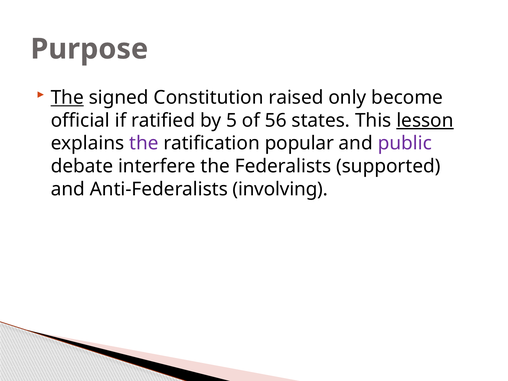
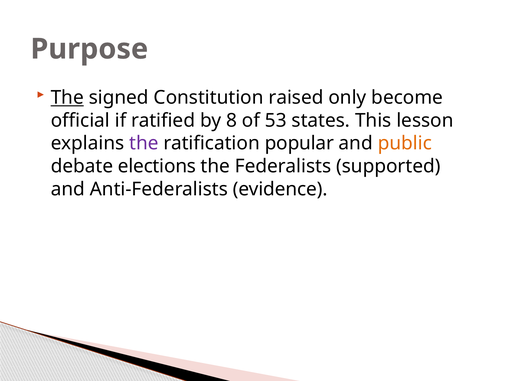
5: 5 -> 8
56: 56 -> 53
lesson underline: present -> none
public colour: purple -> orange
interfere: interfere -> elections
involving: involving -> evidence
